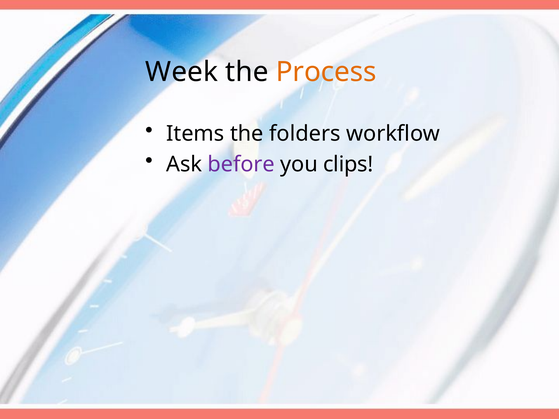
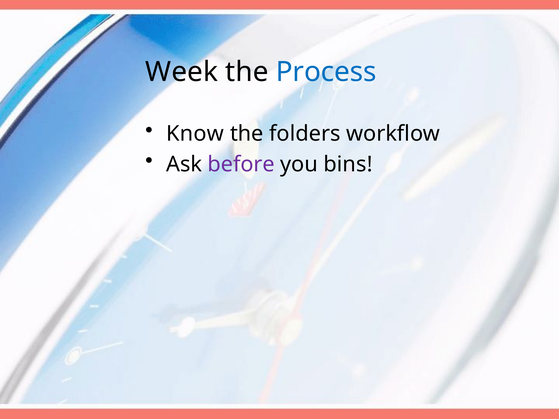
Process colour: orange -> blue
Items: Items -> Know
clips: clips -> bins
